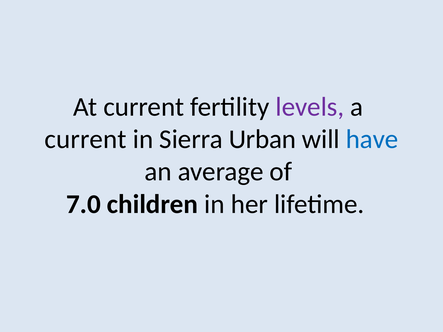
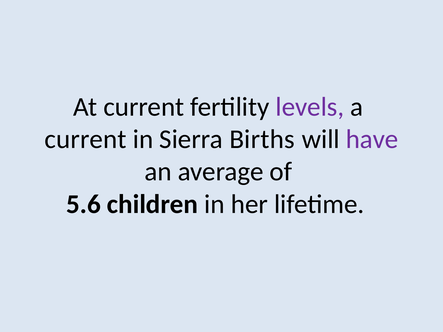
Urban: Urban -> Births
have colour: blue -> purple
7.0: 7.0 -> 5.6
